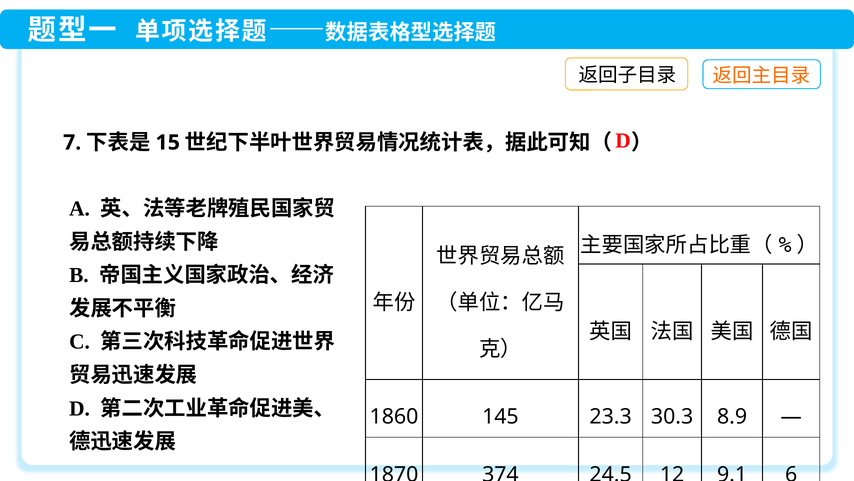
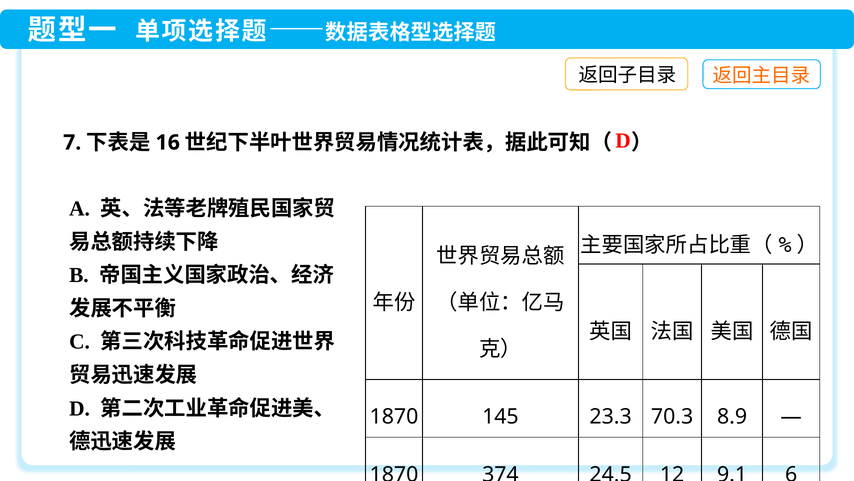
15: 15 -> 16
1860 at (394, 416): 1860 -> 1870
30.3: 30.3 -> 70.3
